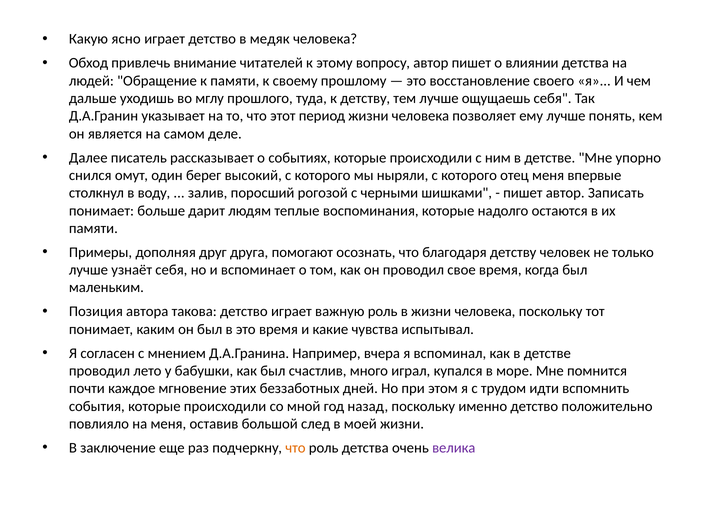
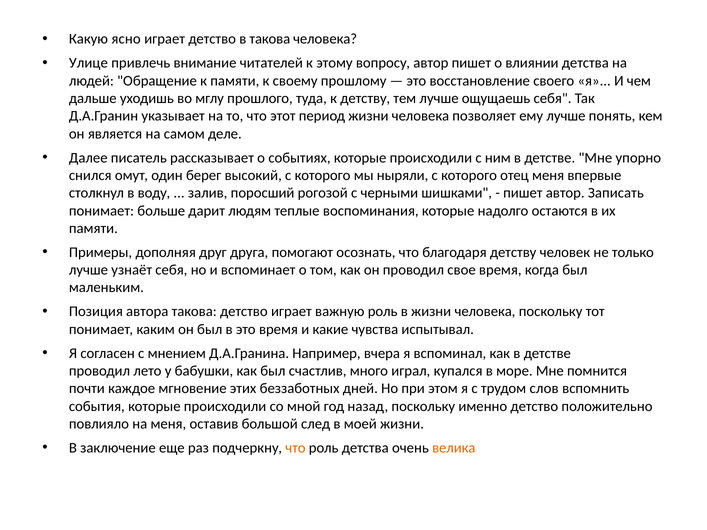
в медяк: медяк -> такова
Обход: Обход -> Улице
идти: идти -> слов
велика colour: purple -> orange
